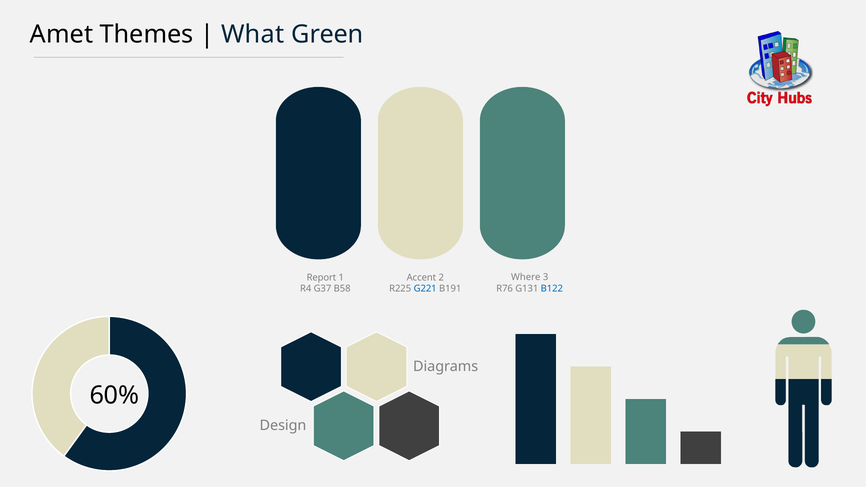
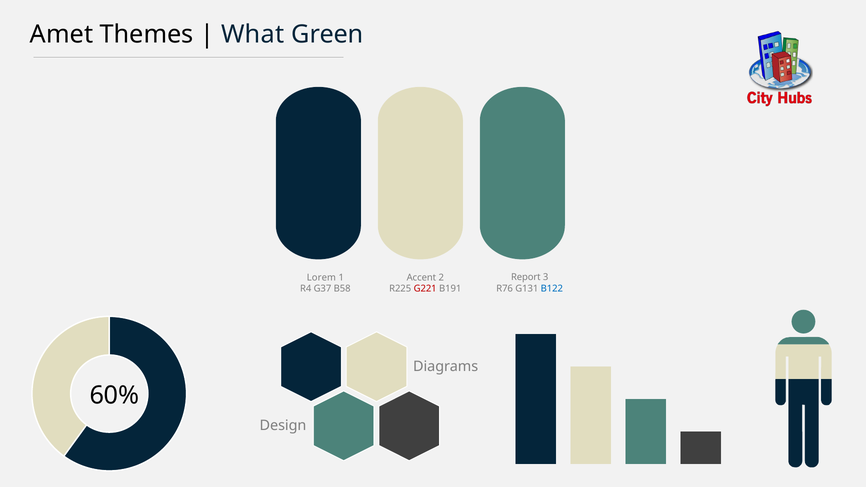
Where: Where -> Report
Report: Report -> Lorem
G221 colour: blue -> red
